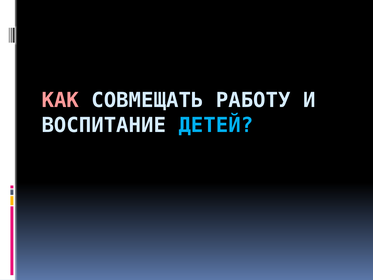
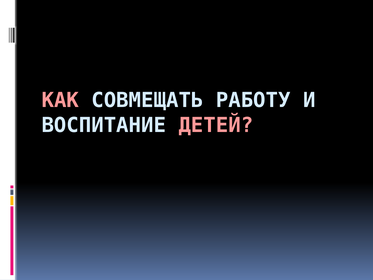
ДЕТЕЙ colour: light blue -> pink
